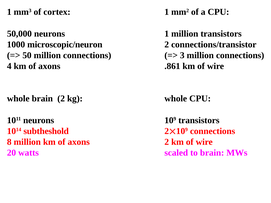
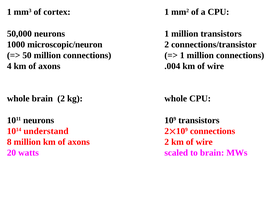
3 at (182, 55): 3 -> 1
.861: .861 -> .004
subtheshold: subtheshold -> understand
